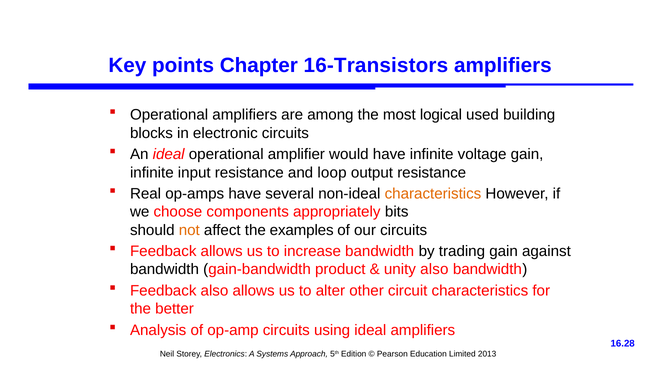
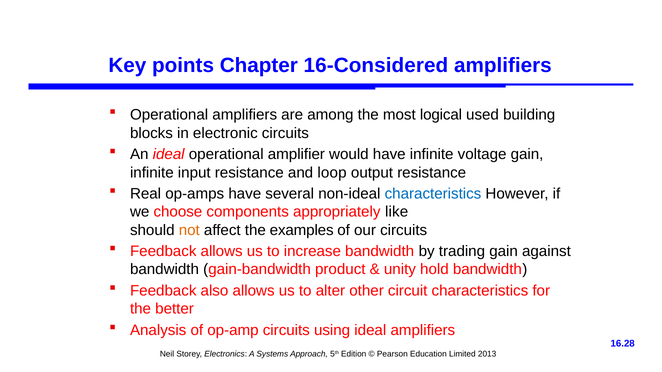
16-Transistors: 16-Transistors -> 16-Considered
characteristics at (433, 194) colour: orange -> blue
bits: bits -> like
unity also: also -> hold
